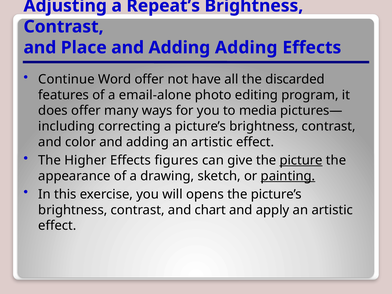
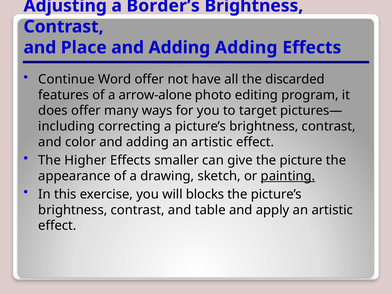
Repeat’s: Repeat’s -> Border’s
email-alone: email-alone -> arrow-alone
media: media -> target
figures: figures -> smaller
picture underline: present -> none
opens: opens -> blocks
chart: chart -> table
